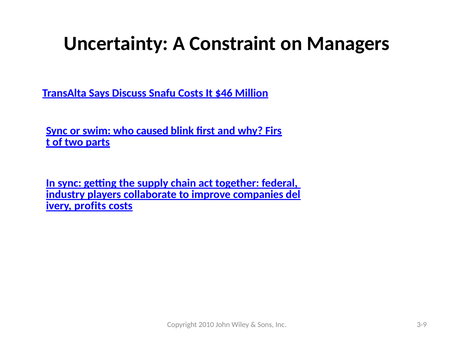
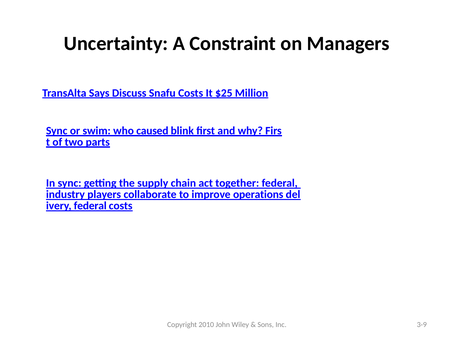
$46: $46 -> $25
companies: companies -> operations
profits at (90, 206): profits -> federal
